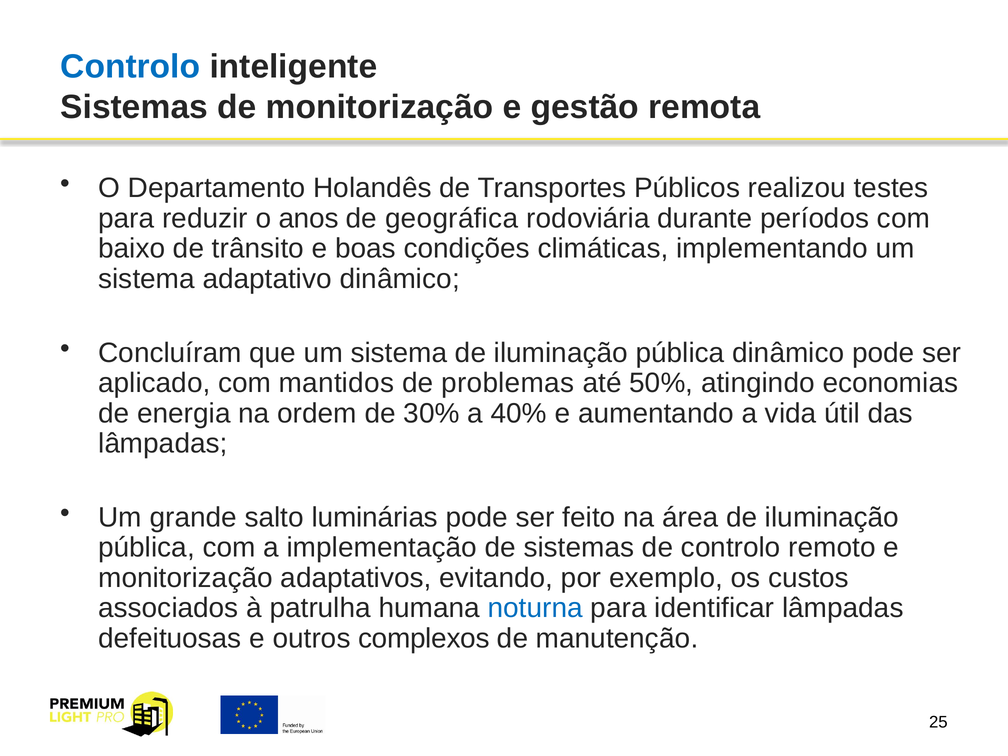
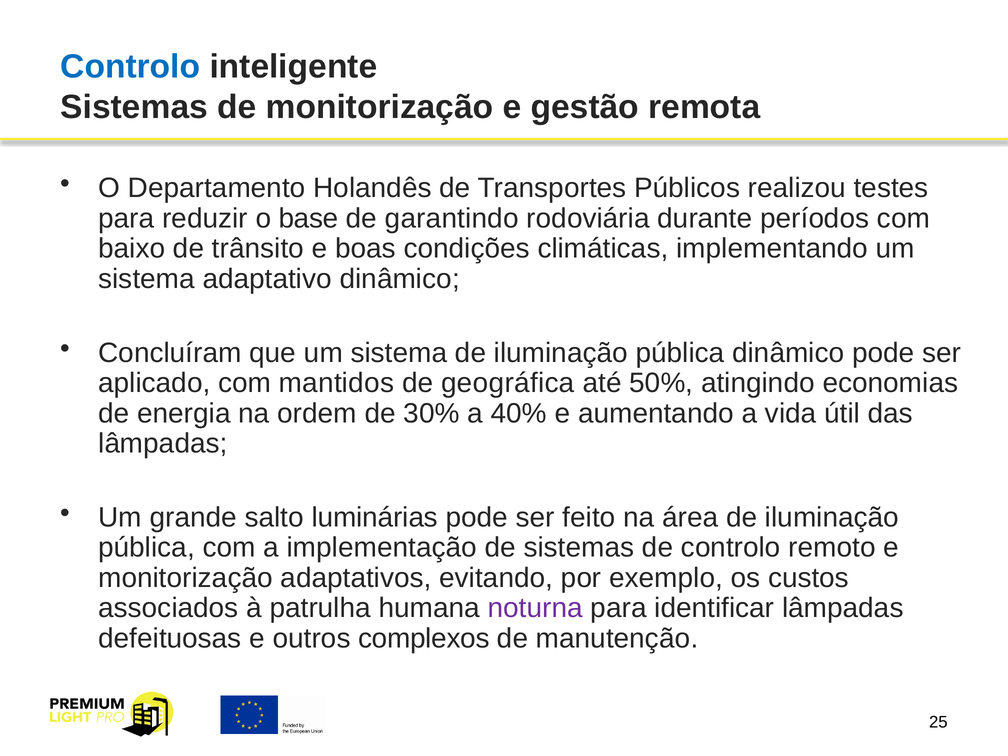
anos: anos -> base
geográfica: geográfica -> garantindo
problemas: problemas -> geográfica
noturna colour: blue -> purple
